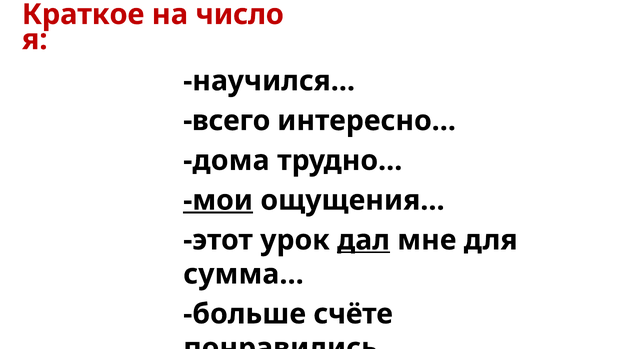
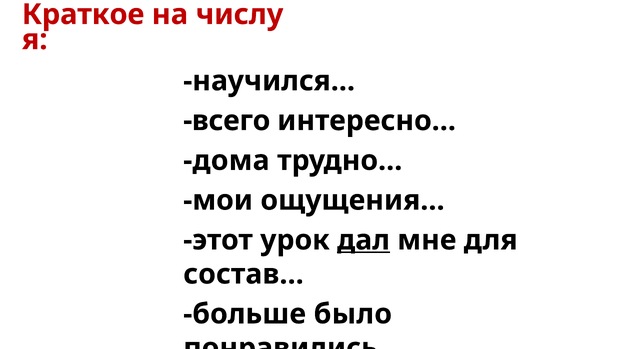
число: число -> числу
мои underline: present -> none
сумма…: сумма… -> состав…
счёте: счёте -> было
